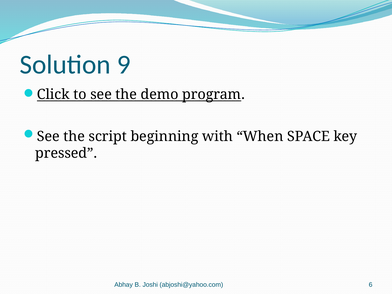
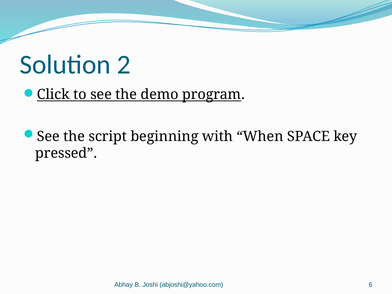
9: 9 -> 2
